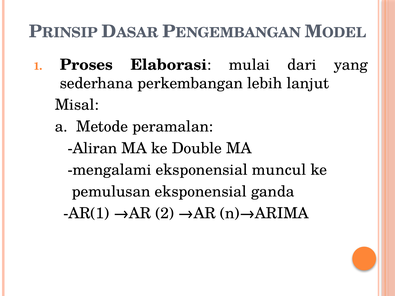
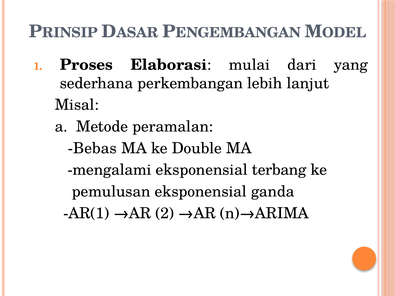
Aliran: Aliran -> Bebas
muncul: muncul -> terbang
